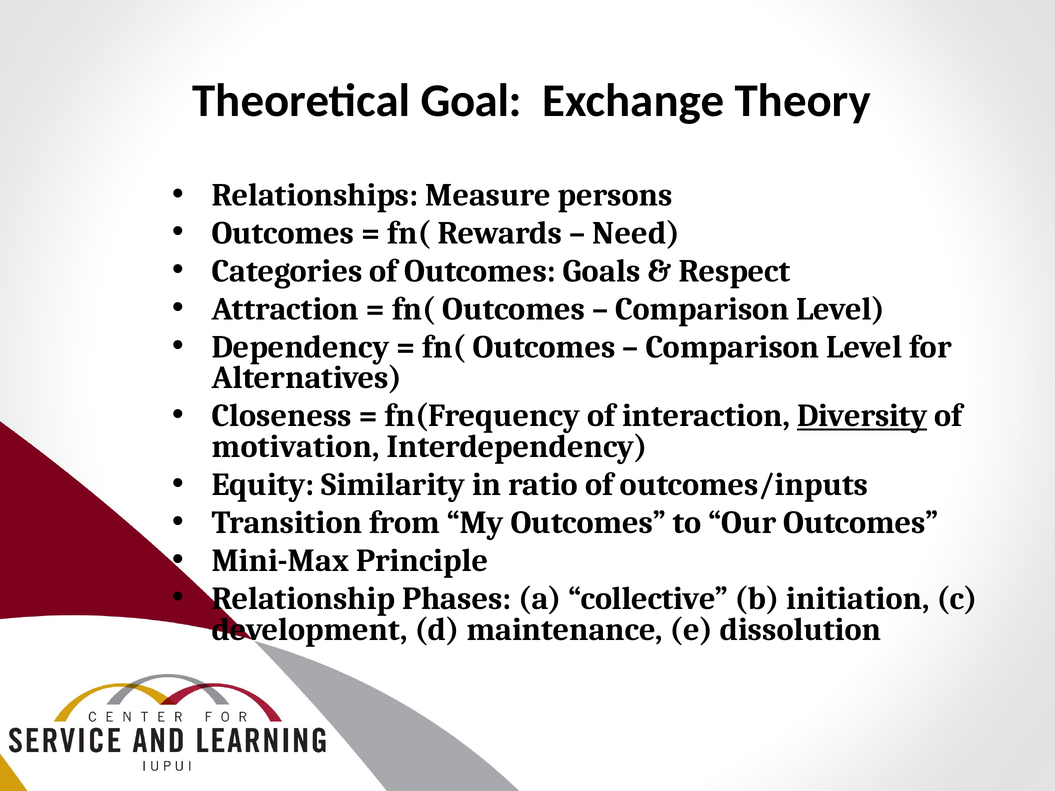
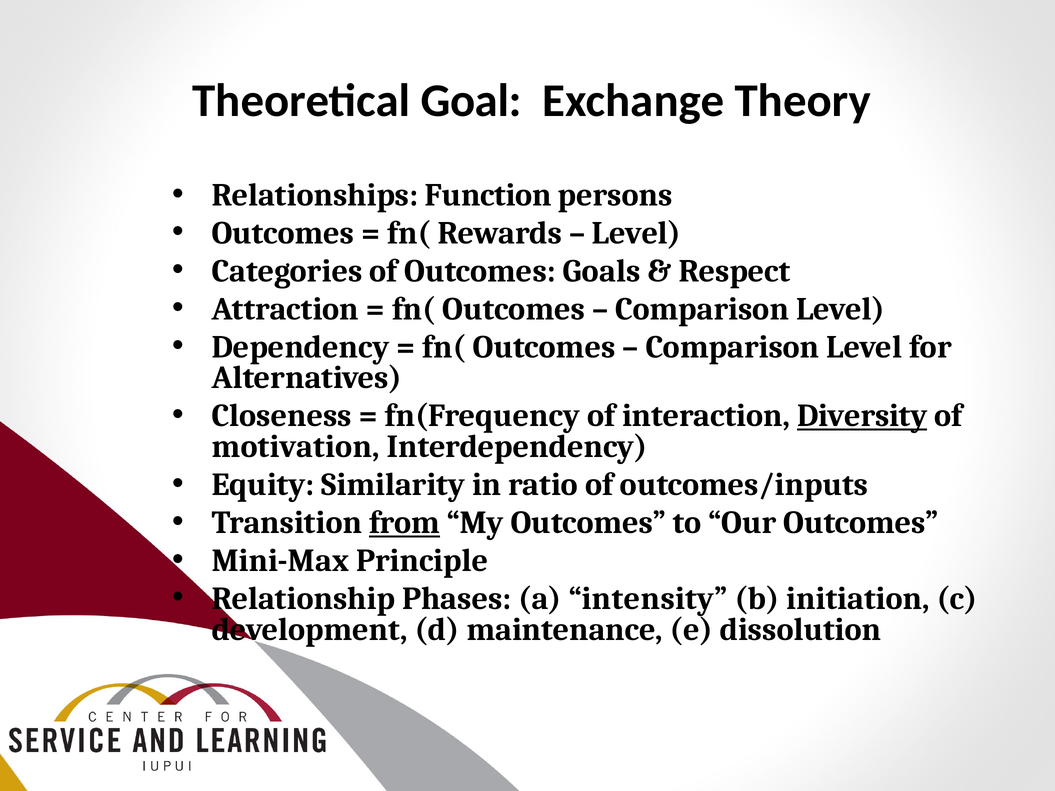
Measure: Measure -> Function
Need at (636, 233): Need -> Level
from underline: none -> present
collective: collective -> intensity
